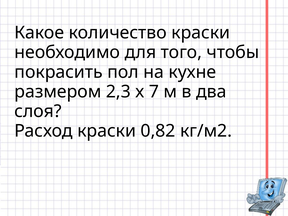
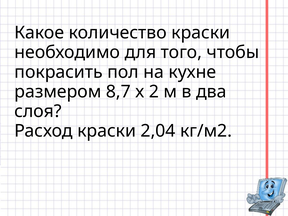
2,3: 2,3 -> 8,7
7: 7 -> 2
0,82: 0,82 -> 2,04
